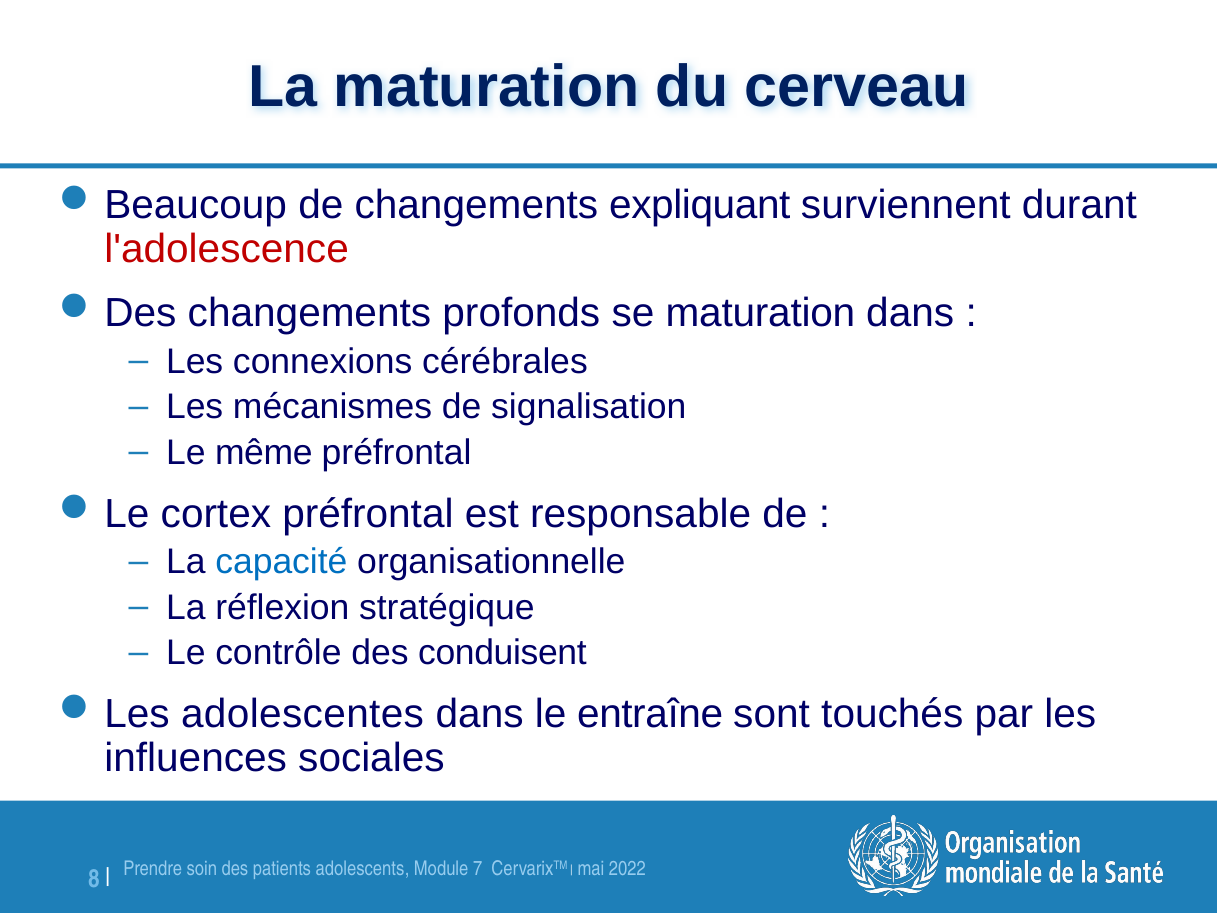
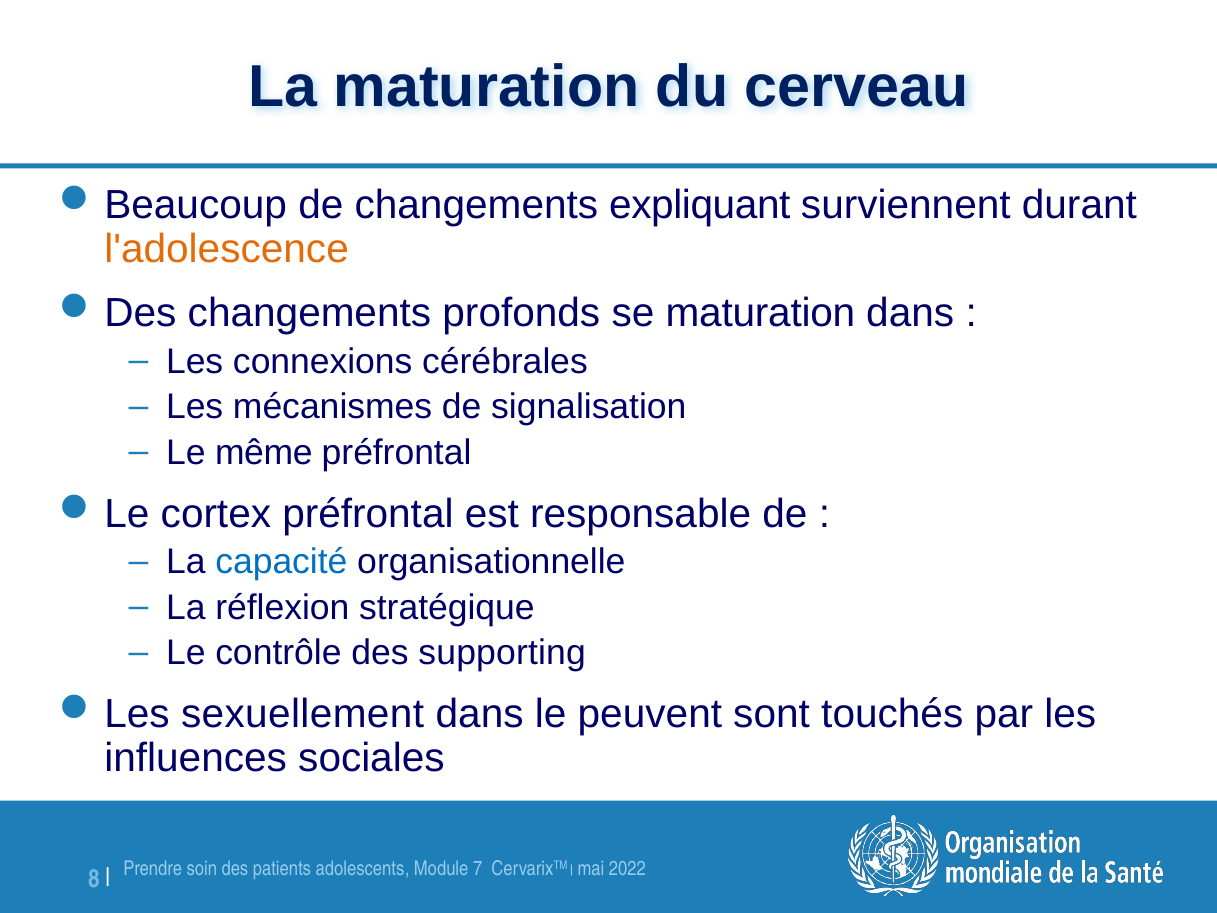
l'adolescence colour: red -> orange
conduisent: conduisent -> supporting
adolescentes: adolescentes -> sexuellement
entraîne: entraîne -> peuvent
